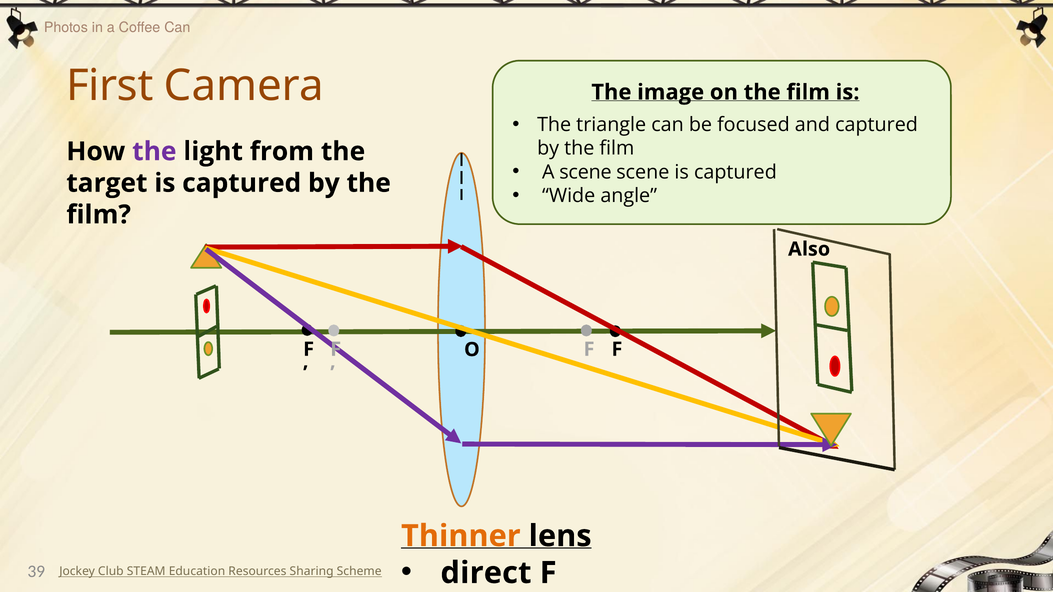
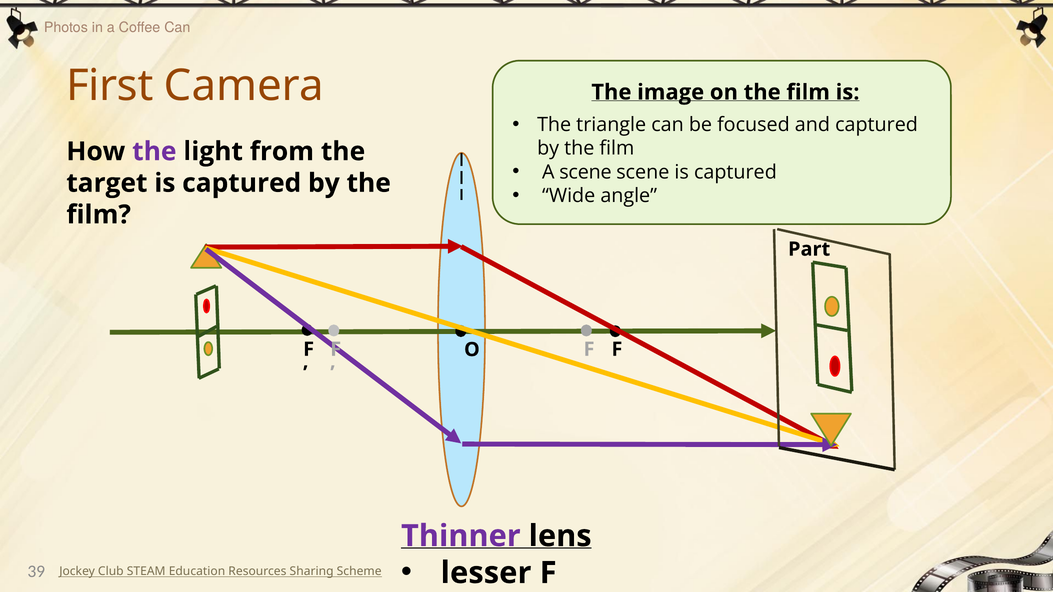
Also: Also -> Part
Thinner colour: orange -> purple
direct: direct -> lesser
